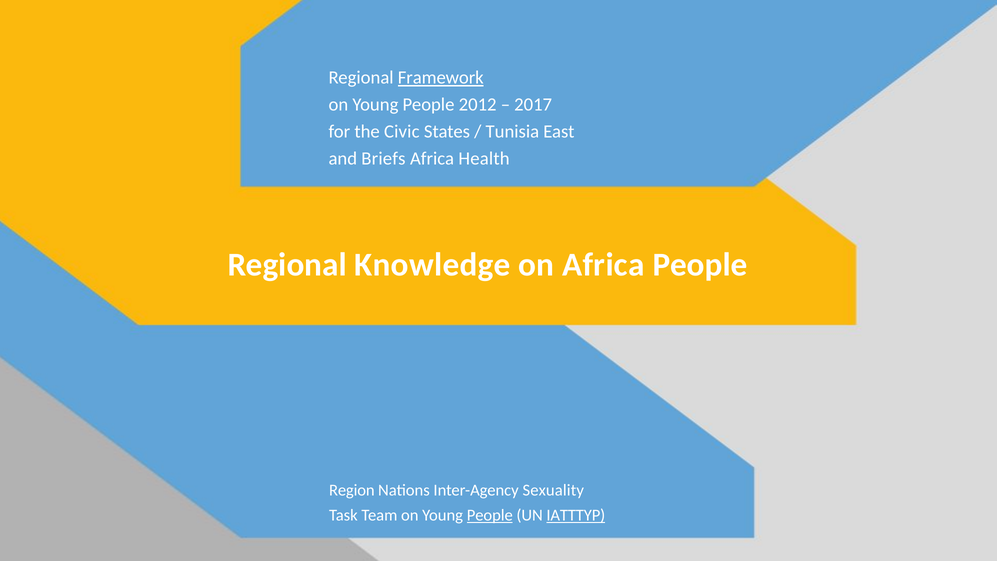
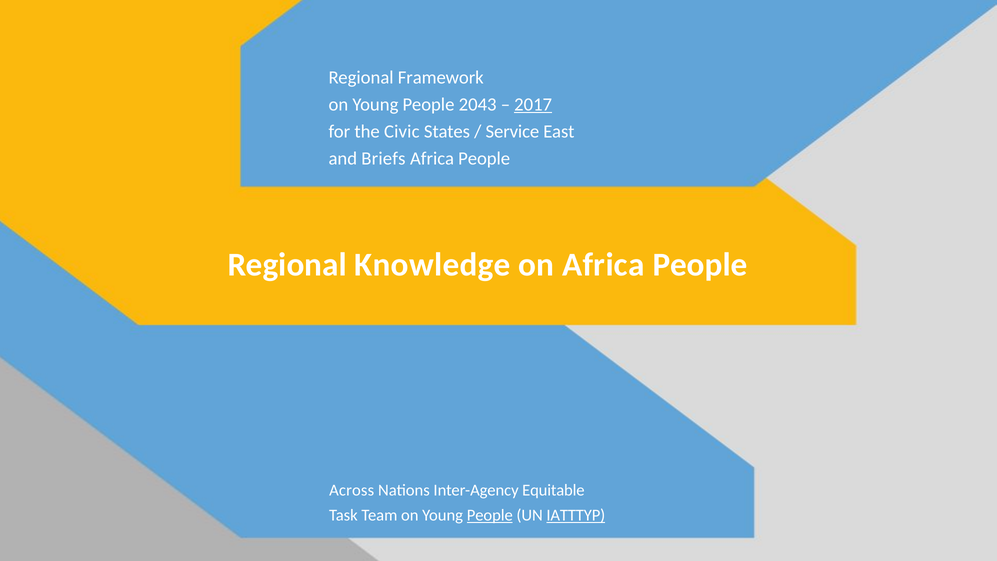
Framework underline: present -> none
2012: 2012 -> 2043
2017 underline: none -> present
Tunisia: Tunisia -> Service
Health at (484, 158): Health -> People
Region: Region -> Across
Sexuality: Sexuality -> Equitable
